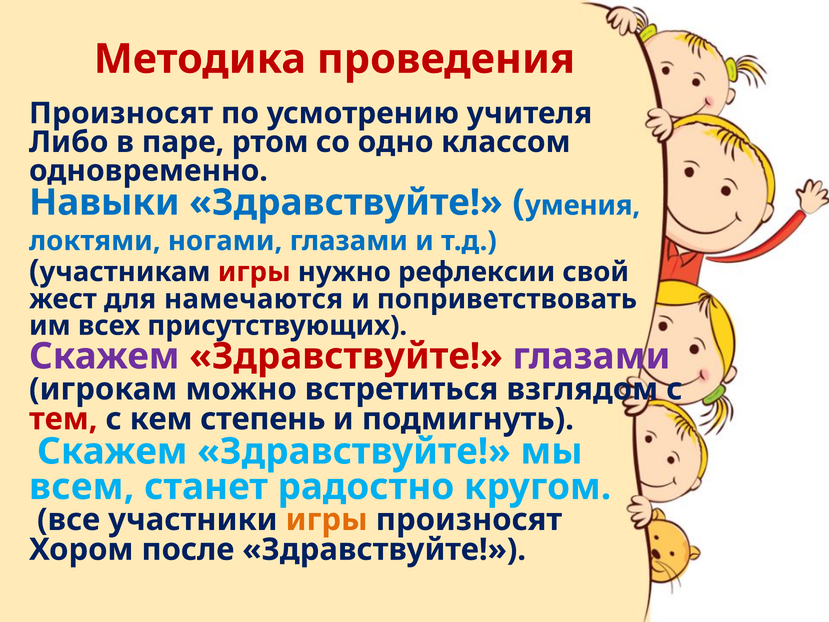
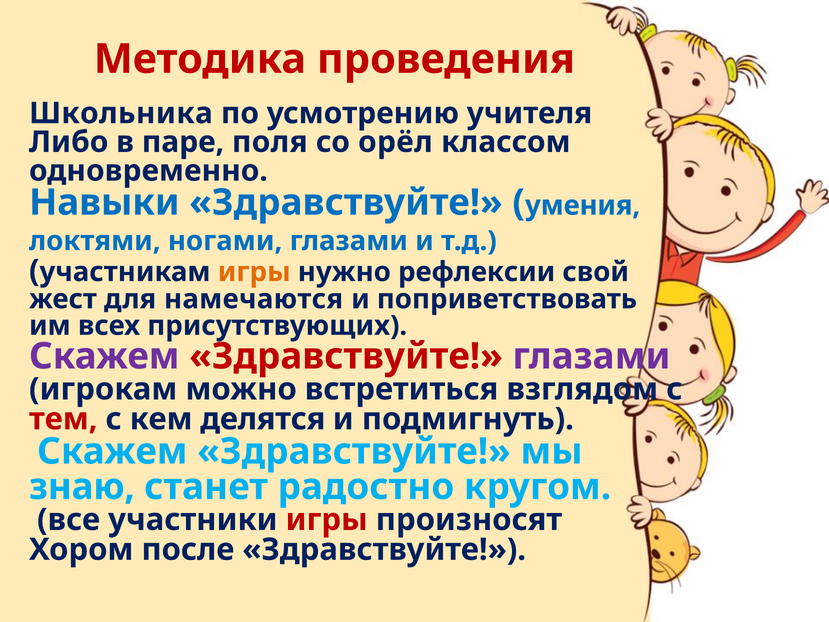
Произносят at (121, 113): Произносят -> Школьника
ртом: ртом -> поля
одно: одно -> орёл
игры at (254, 272) colour: red -> orange
степень: степень -> делятся
всем: всем -> знаю
игры at (327, 520) colour: orange -> red
